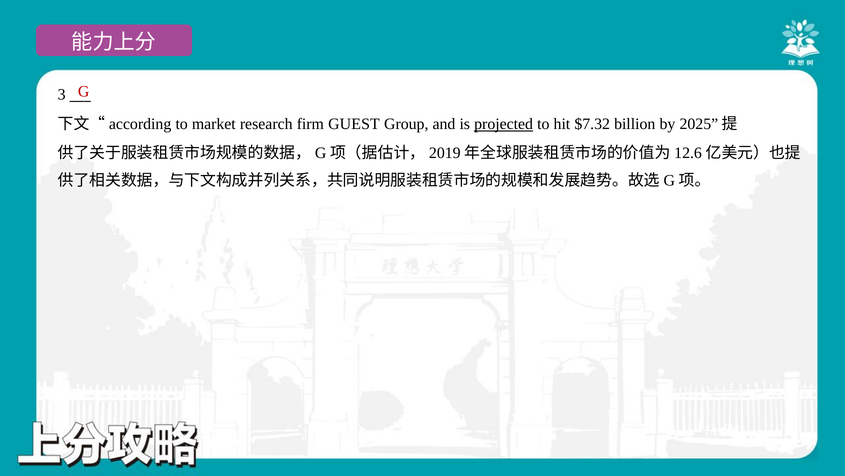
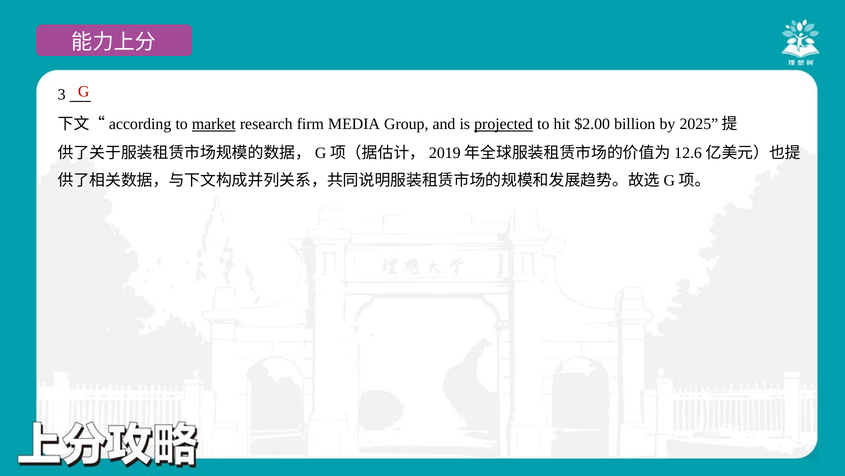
market underline: none -> present
GUEST: GUEST -> MEDIA
$7.32: $7.32 -> $2.00
